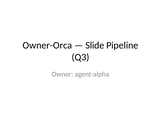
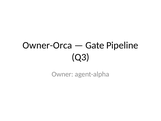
Slide: Slide -> Gate
